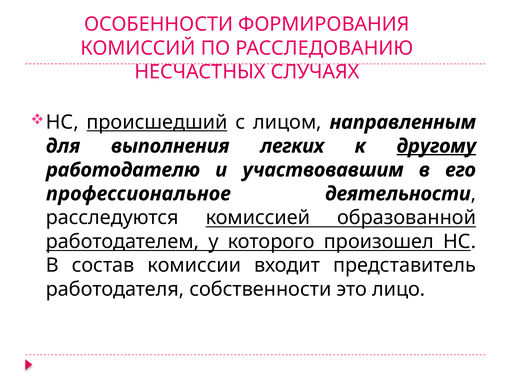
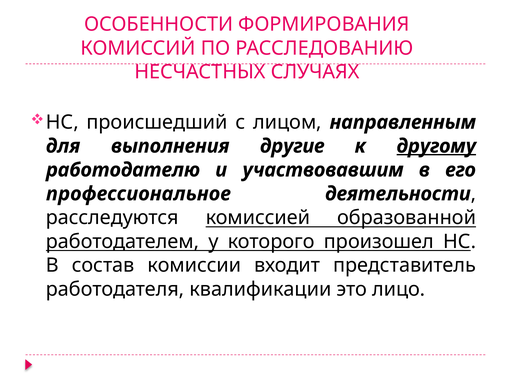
происшедший underline: present -> none
легких: легких -> другие
собственности: собственности -> квалификации
